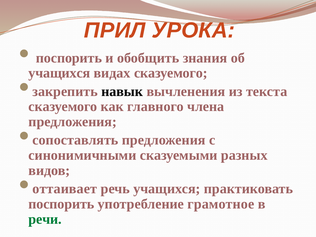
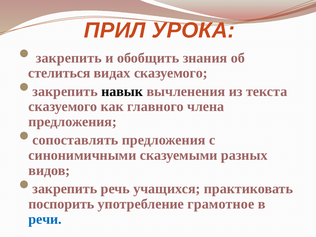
поспорить at (69, 58): поспорить -> закрепить
учащихся at (59, 73): учащихся -> стелиться
оттаивает at (65, 189): оттаивает -> закрепить
речи colour: green -> blue
